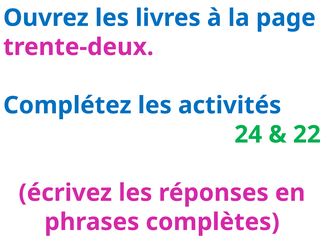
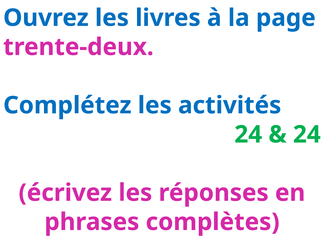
22 at (307, 135): 22 -> 24
